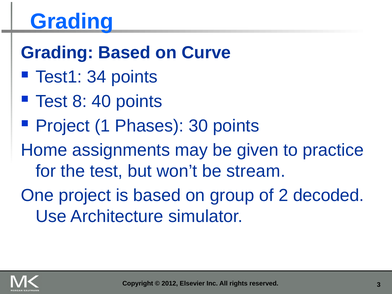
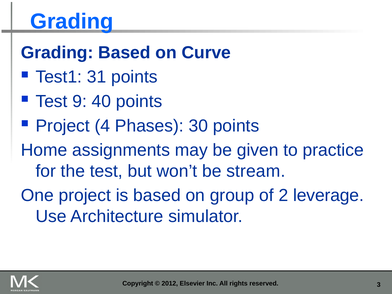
34: 34 -> 31
8: 8 -> 9
1: 1 -> 4
decoded: decoded -> leverage
